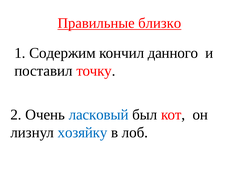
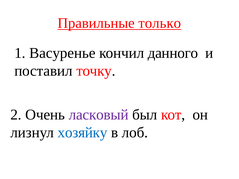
близко: близко -> только
Содержим: Содержим -> Васуренье
ласковый colour: blue -> purple
